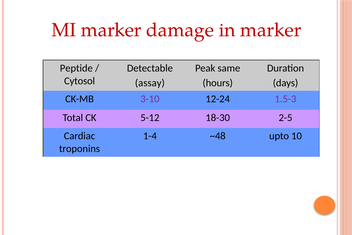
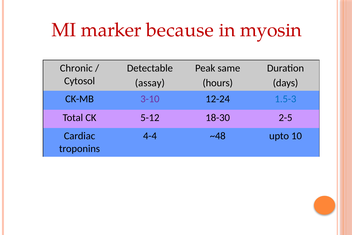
damage: damage -> because
in marker: marker -> myosin
Peptide: Peptide -> Chronic
1.5-3 colour: purple -> blue
1-4: 1-4 -> 4-4
